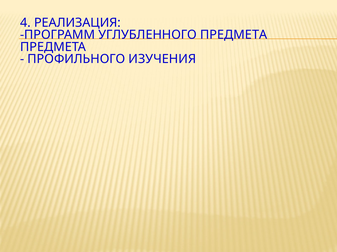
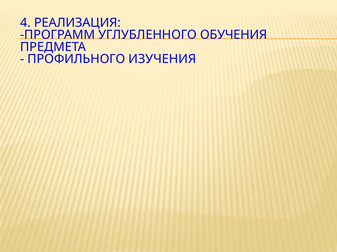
УГЛУБЛЕННОГО ПРЕДМЕТА: ПРЕДМЕТА -> ОБУЧЕНИЯ
